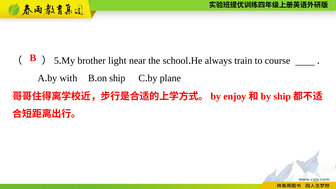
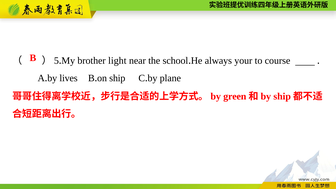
train: train -> your
with: with -> lives
enjoy: enjoy -> green
